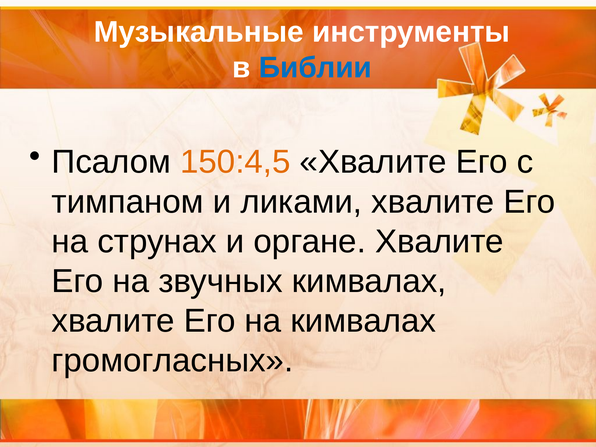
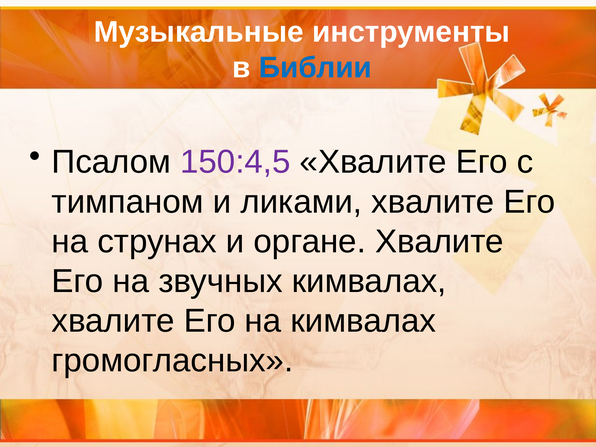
150:4,5 colour: orange -> purple
